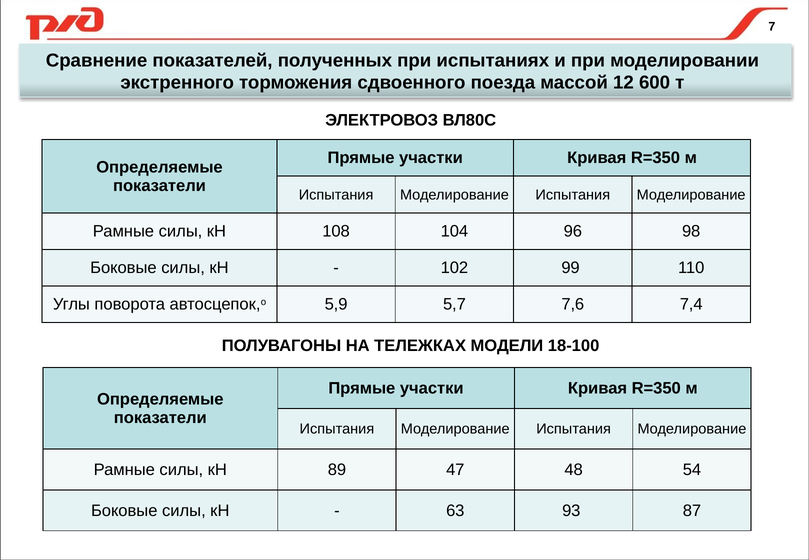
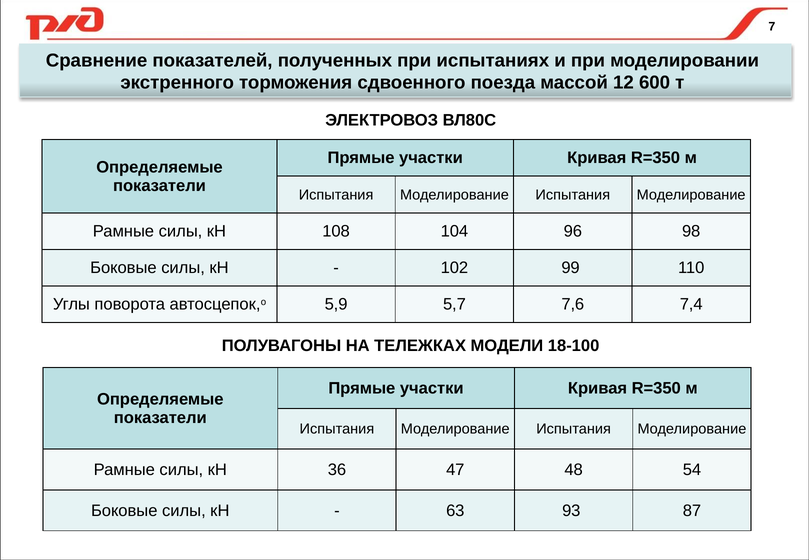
89: 89 -> 36
